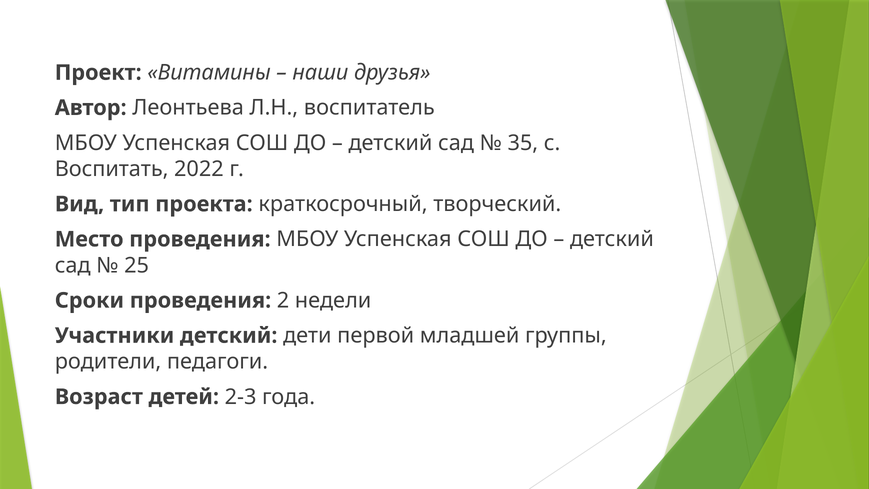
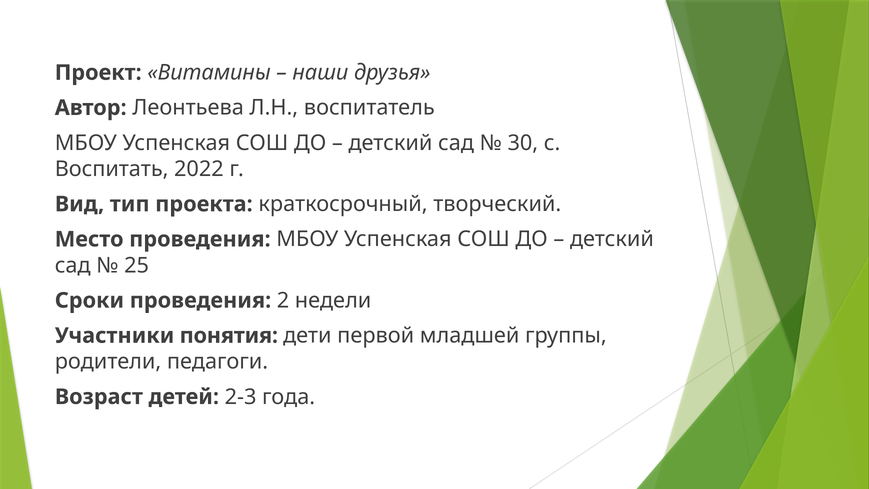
35: 35 -> 30
Участники детский: детский -> понятия
